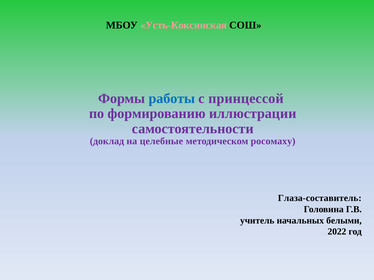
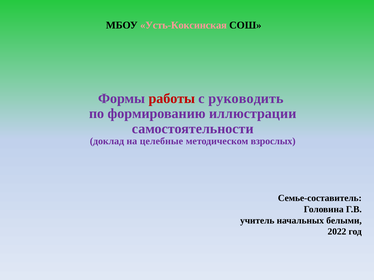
работы colour: blue -> red
принцессой: принцессой -> руководить
росомаху: росомаху -> взрослых
Глаза-составитель: Глаза-составитель -> Семье-составитель
